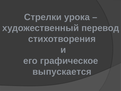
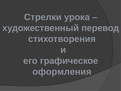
выпускается: выпускается -> оформления
